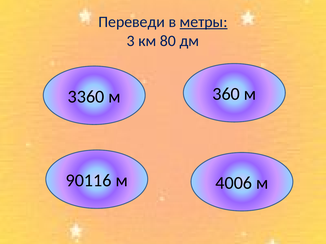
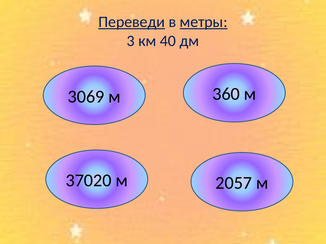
Переведи underline: none -> present
80: 80 -> 40
3360: 3360 -> 3069
90116: 90116 -> 37020
4006: 4006 -> 2057
